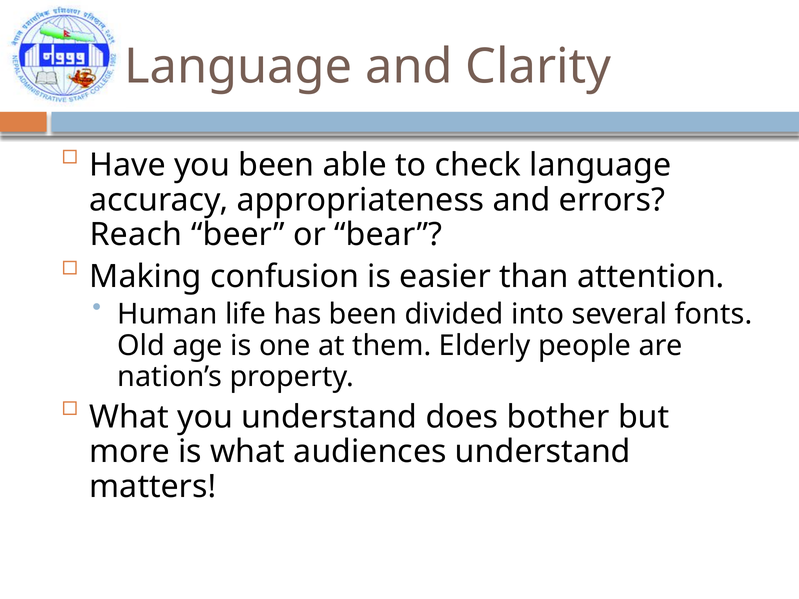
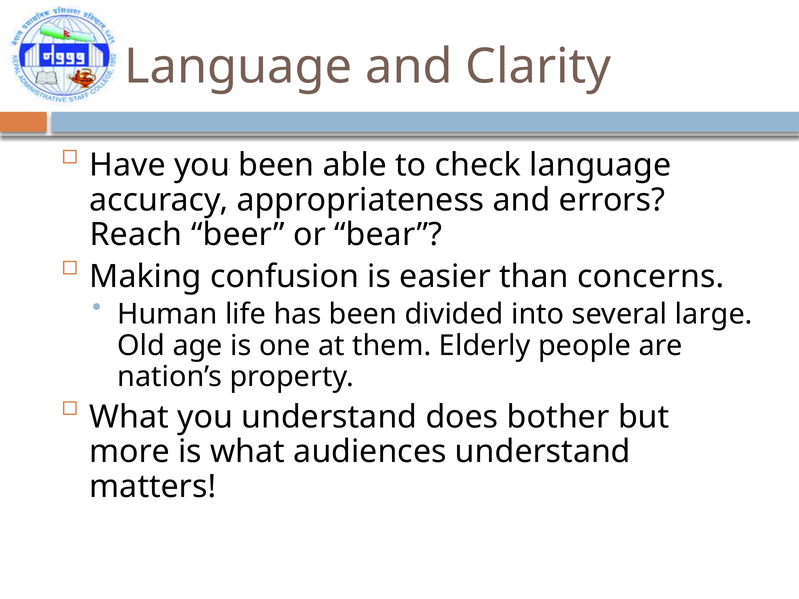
attention: attention -> concerns
fonts: fonts -> large
